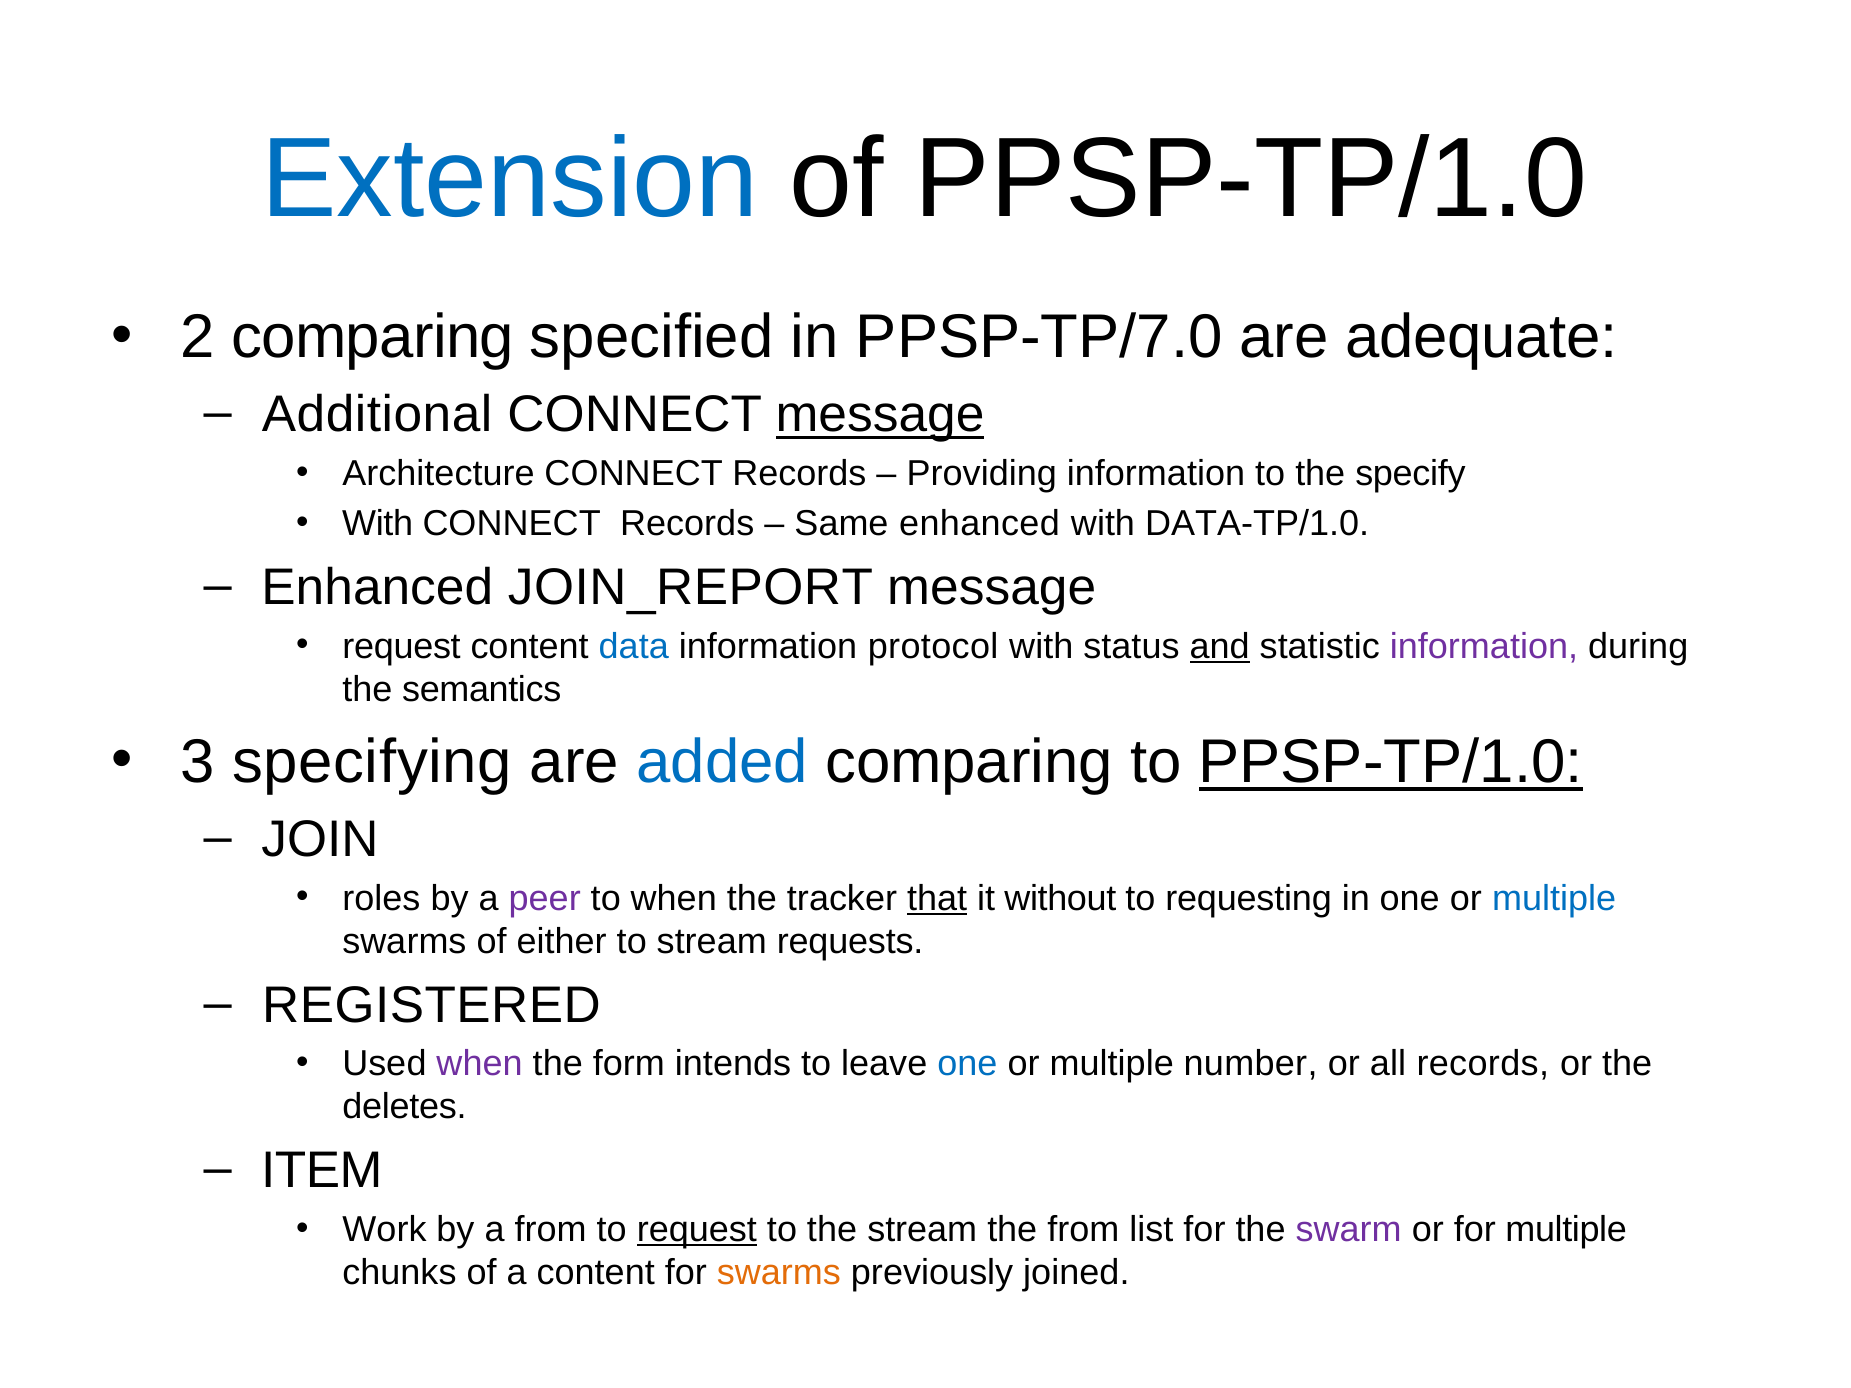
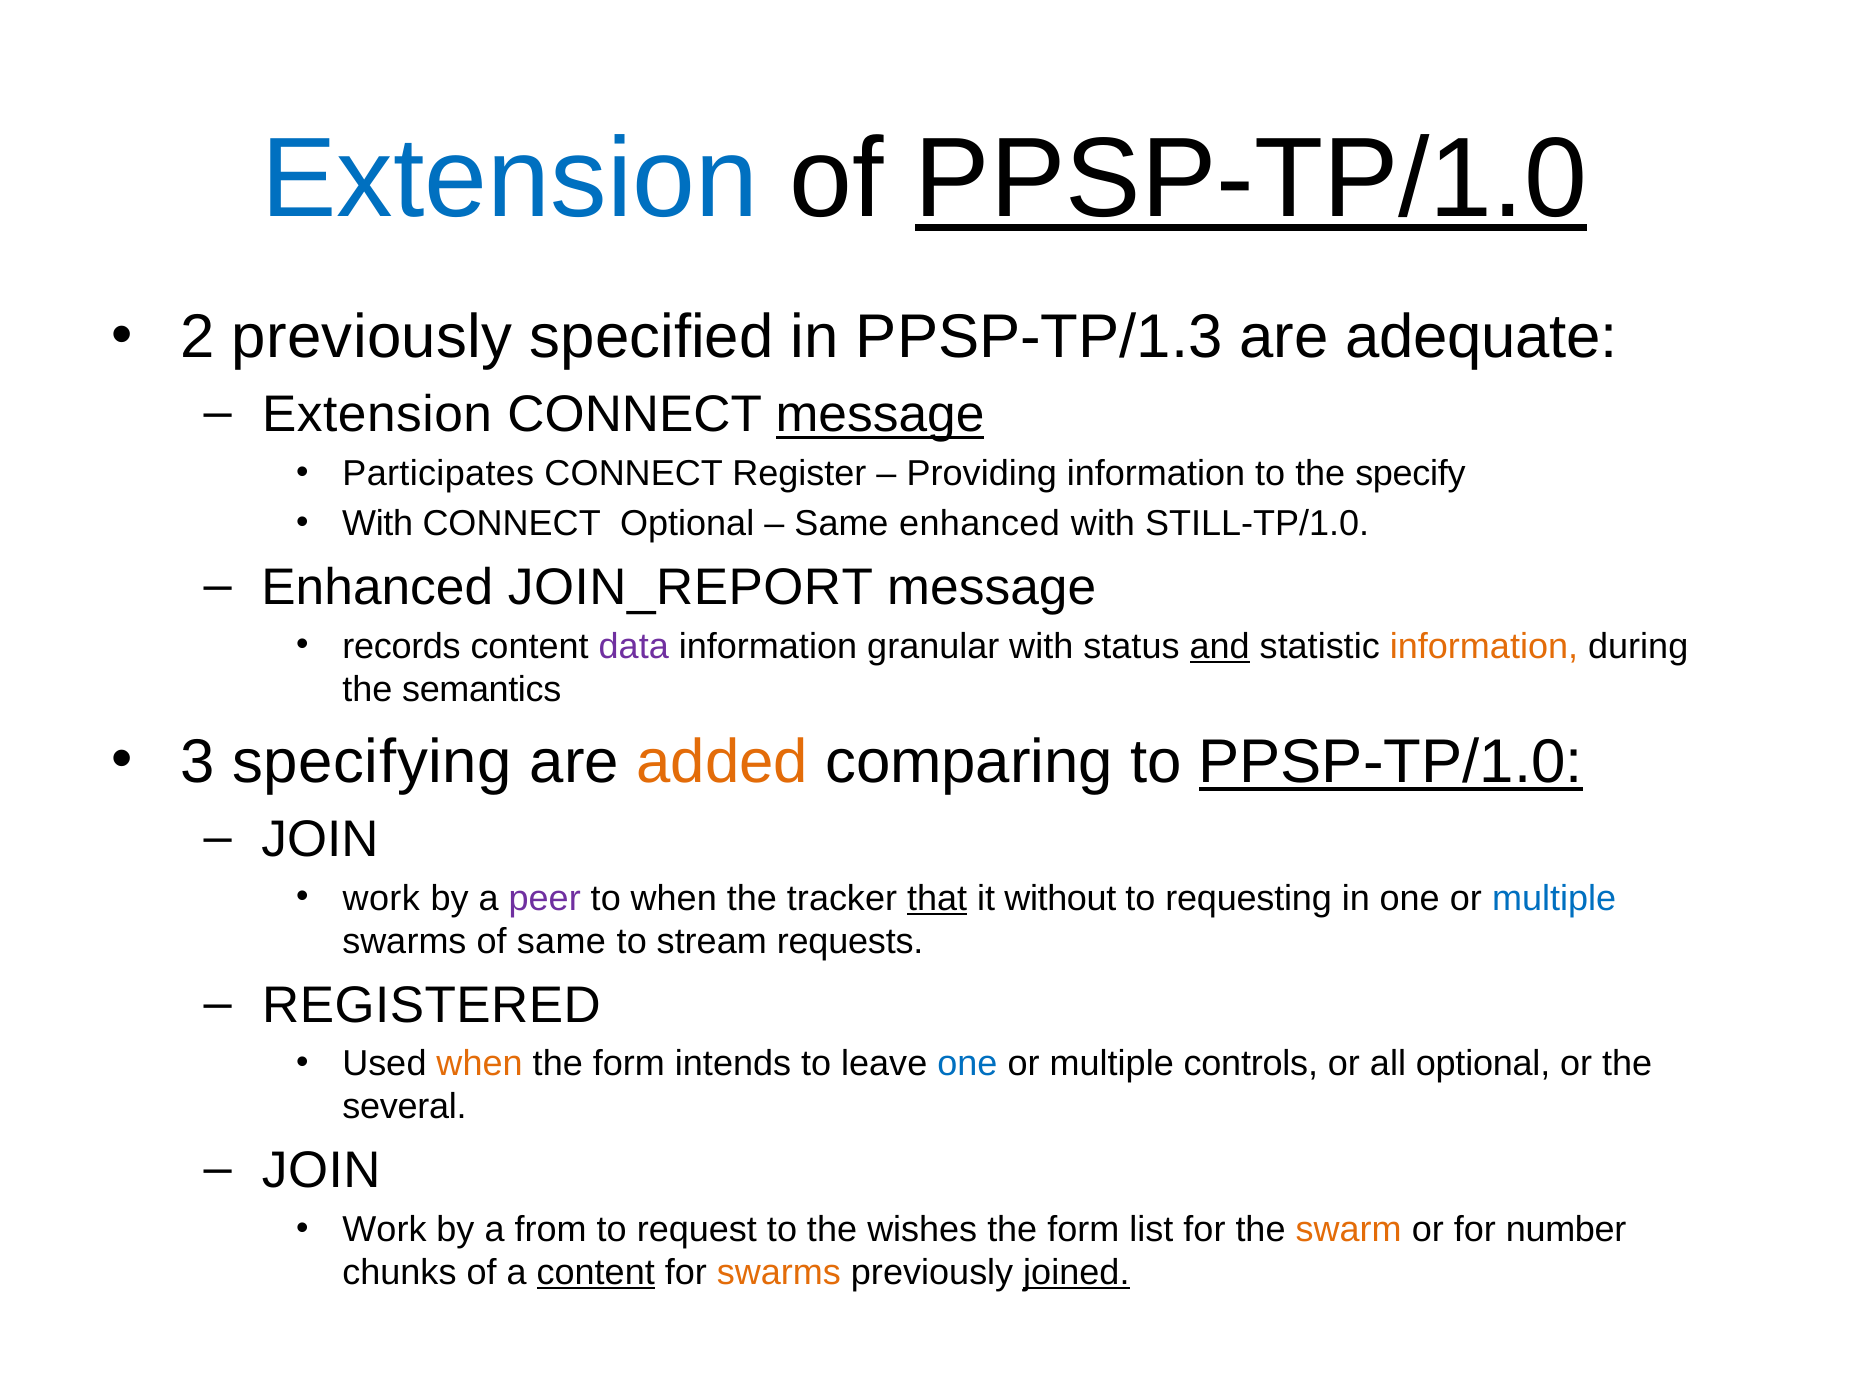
PPSP-TP/1.0 at (1251, 179) underline: none -> present
2 comparing: comparing -> previously
PPSP-TP/7.0: PPSP-TP/7.0 -> PPSP-TP/1.3
Additional at (377, 415): Additional -> Extension
Architecture: Architecture -> Participates
Records at (799, 474): Records -> Register
Records at (687, 524): Records -> Optional
DATA-TP/1.0: DATA-TP/1.0 -> STILL-TP/1.0
request at (402, 646): request -> records
data colour: blue -> purple
protocol: protocol -> granular
information at (1484, 646) colour: purple -> orange
added colour: blue -> orange
roles at (381, 898): roles -> work
of either: either -> same
when at (480, 1064) colour: purple -> orange
number: number -> controls
all records: records -> optional
deletes: deletes -> several
ITEM at (322, 1171): ITEM -> JOIN
request at (697, 1230) underline: present -> none
the stream: stream -> wishes
from at (1083, 1230): from -> form
swarm colour: purple -> orange
for multiple: multiple -> number
content at (596, 1273) underline: none -> present
joined underline: none -> present
